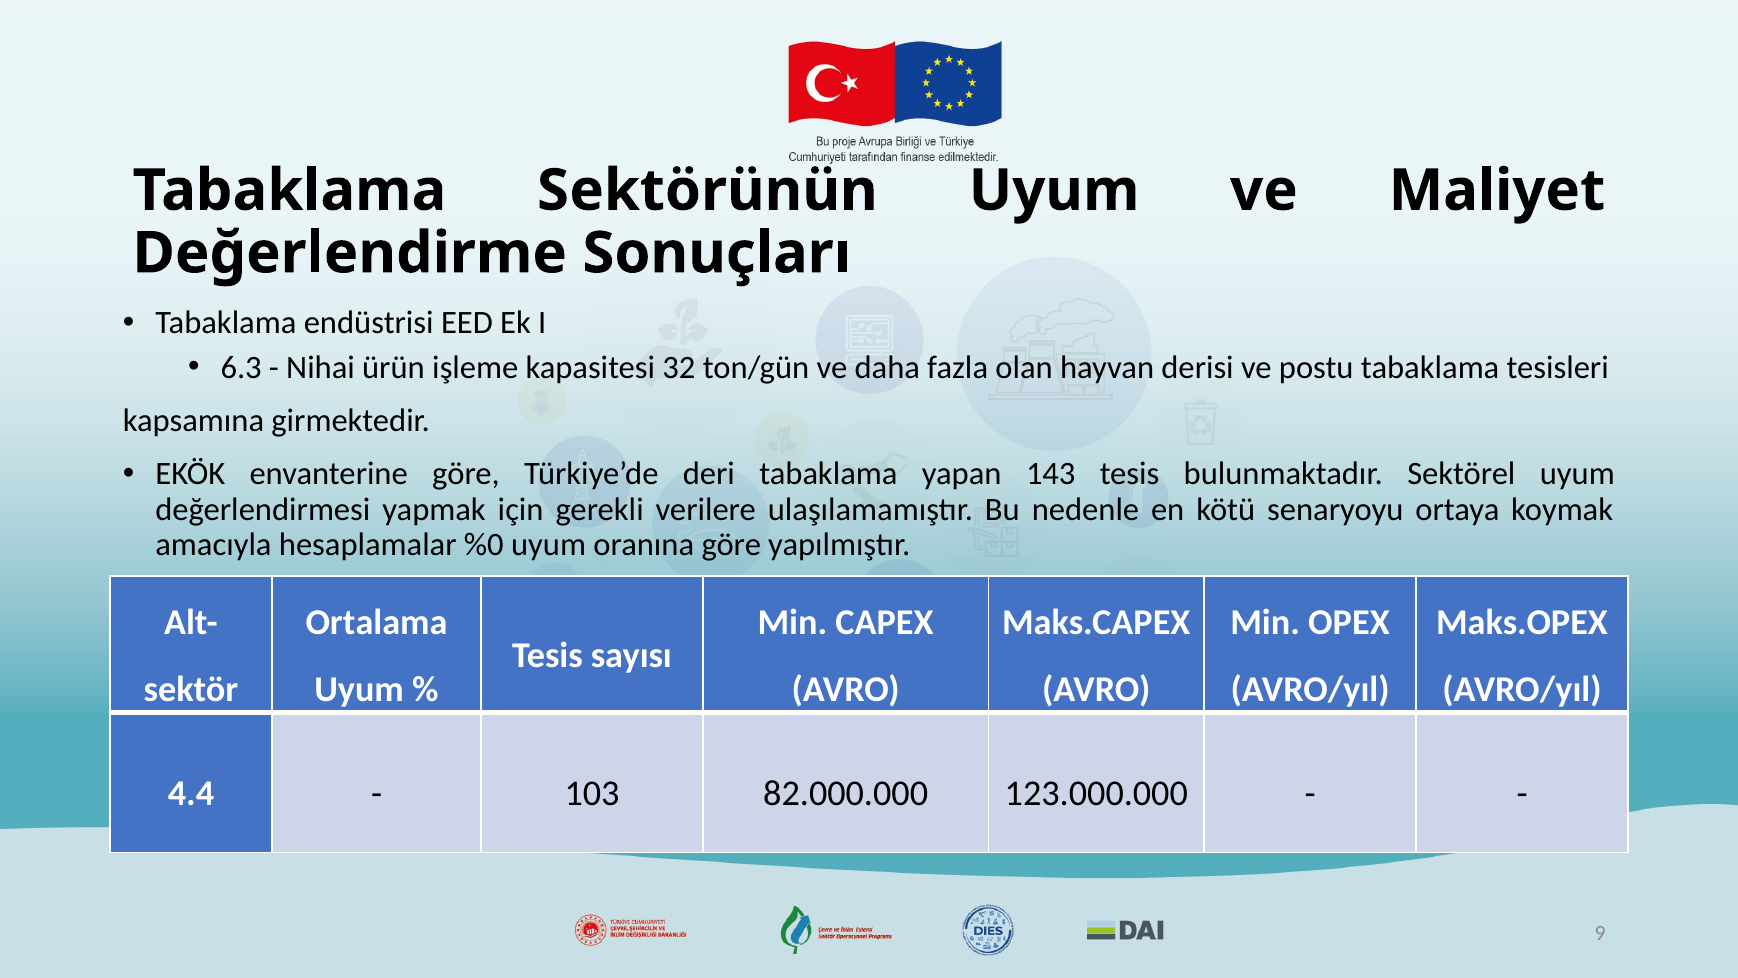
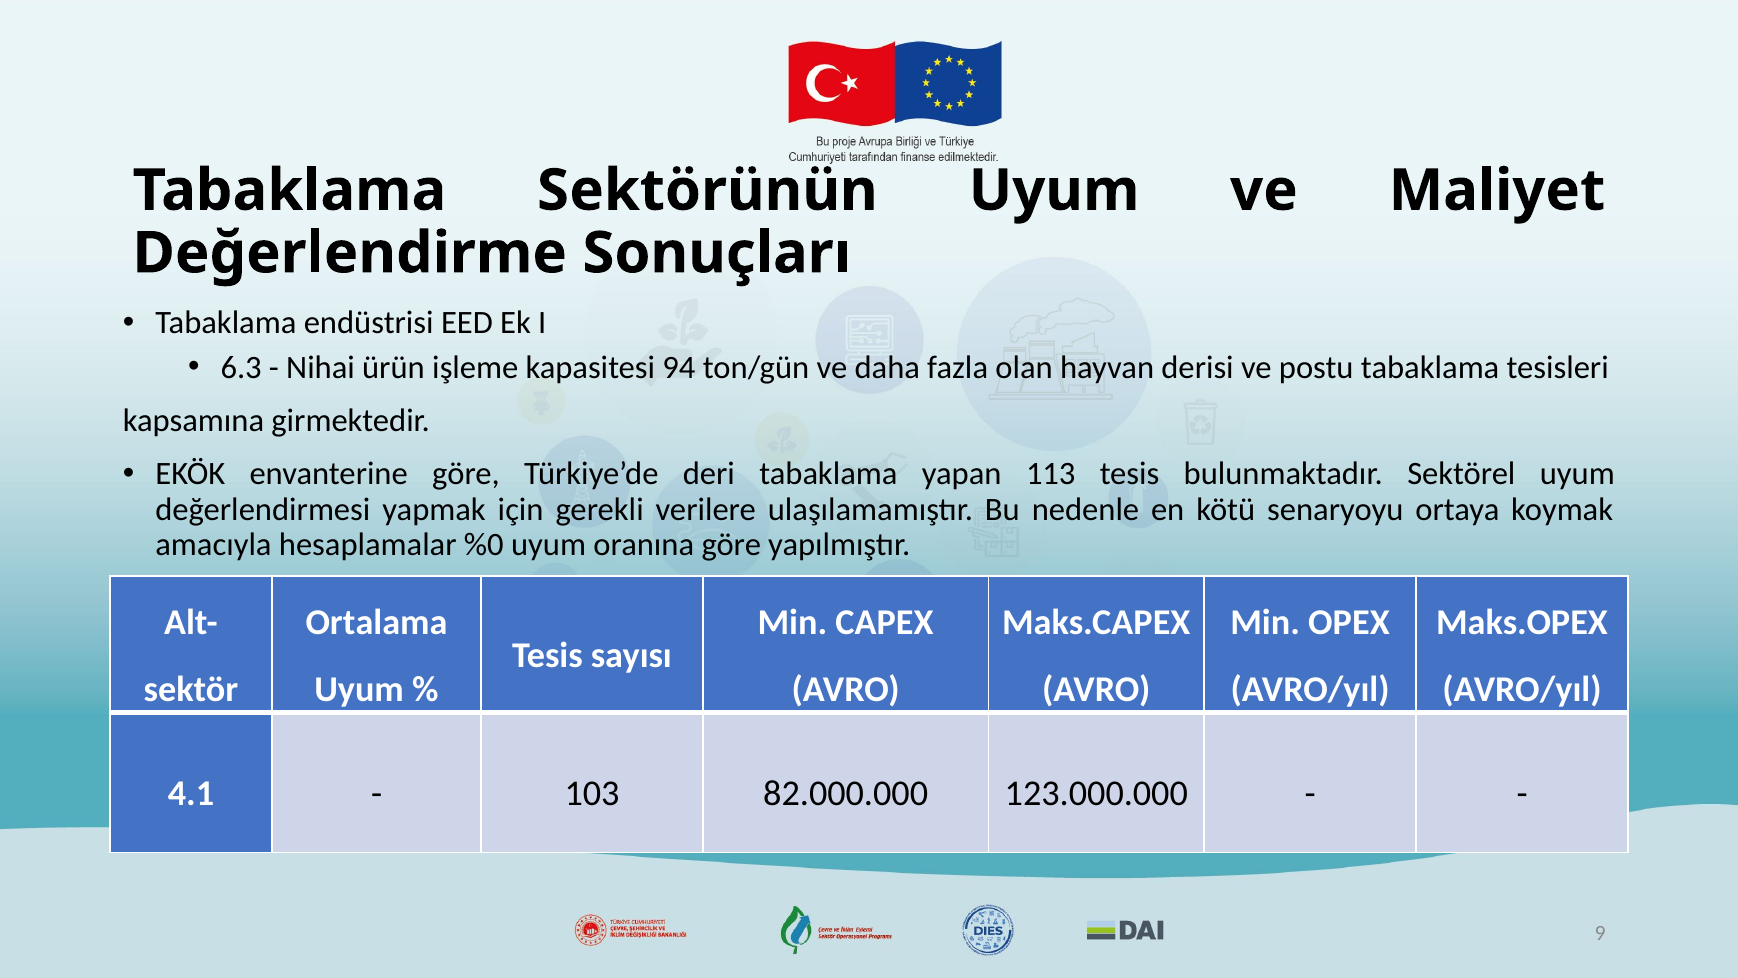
32: 32 -> 94
143: 143 -> 113
4.4: 4.4 -> 4.1
